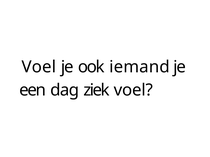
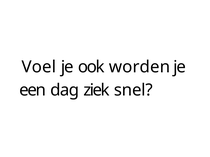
iemand: iemand -> worden
ziek voel: voel -> snel
